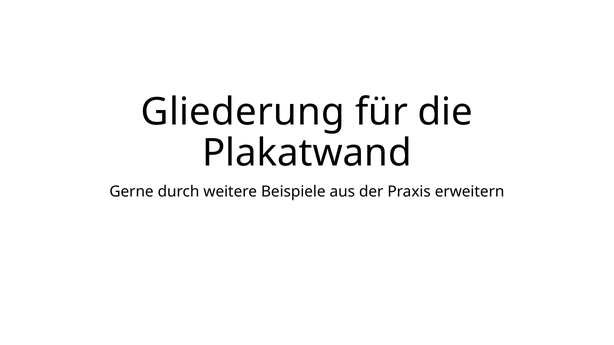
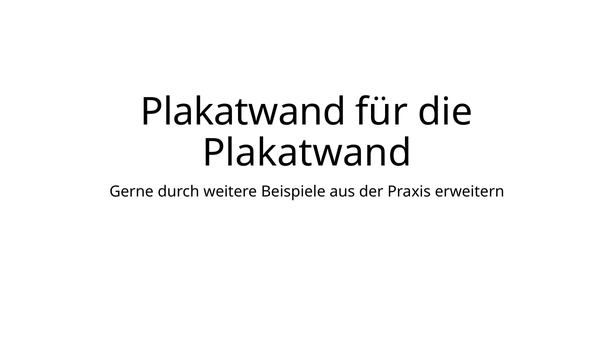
Gliederung at (243, 112): Gliederung -> Plakatwand
